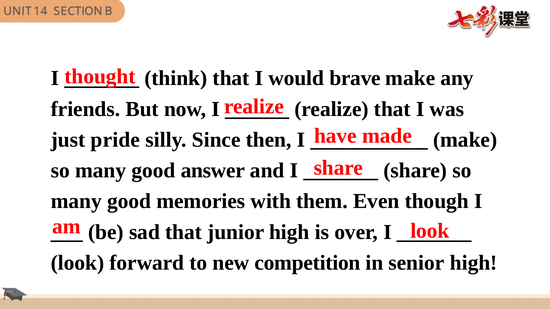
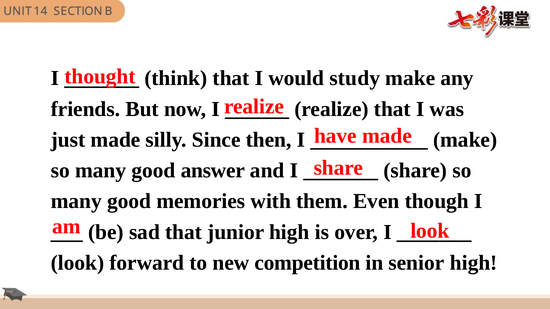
brave: brave -> study
just pride: pride -> made
